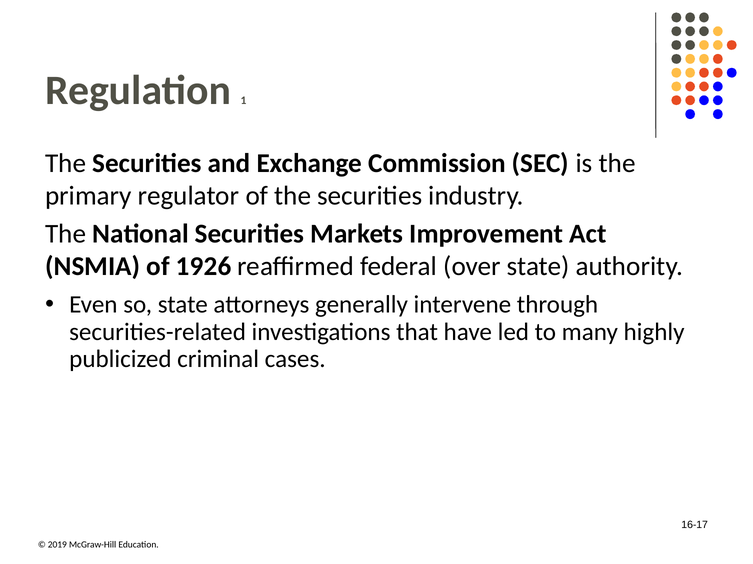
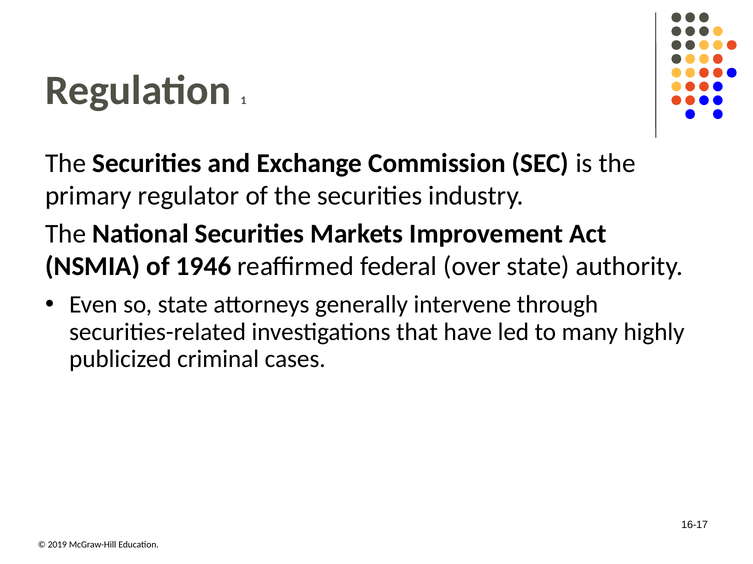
26: 26 -> 46
